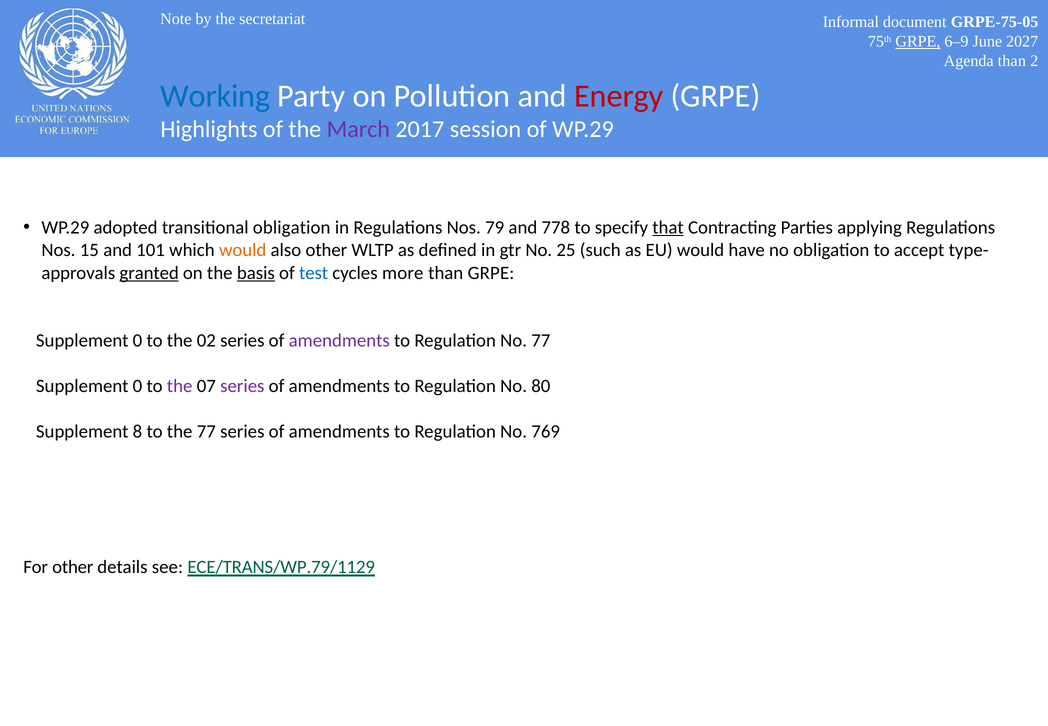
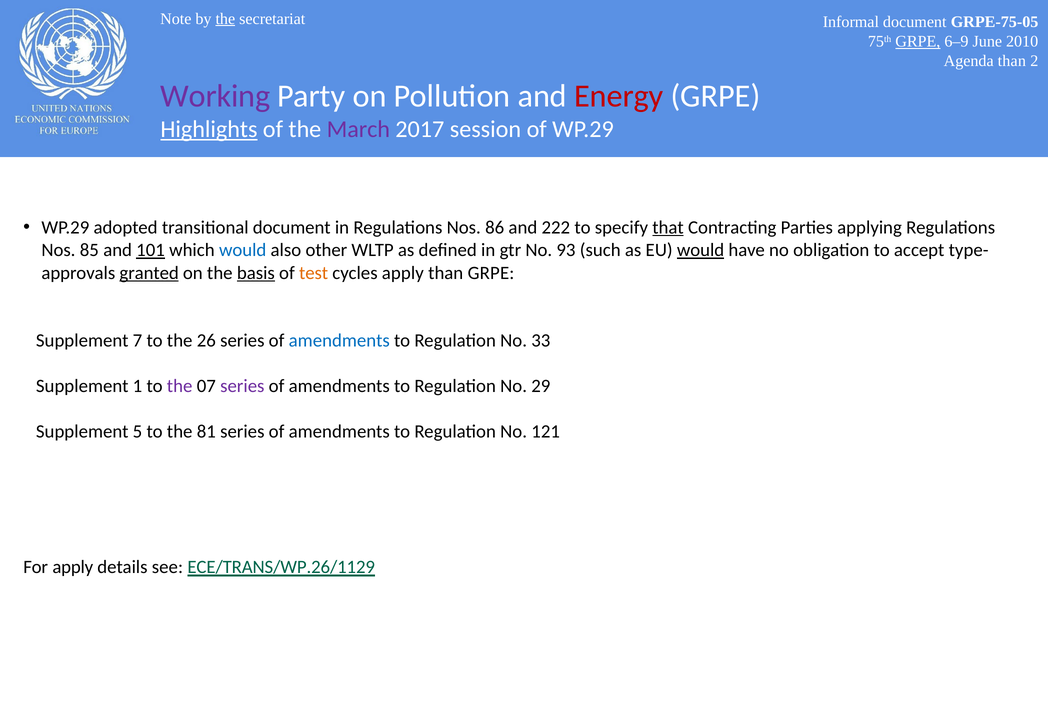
the at (225, 19) underline: none -> present
2027: 2027 -> 2010
Working colour: blue -> purple
Highlights underline: none -> present
transitional obligation: obligation -> document
79: 79 -> 86
778: 778 -> 222
15: 15 -> 85
101 underline: none -> present
would at (243, 250) colour: orange -> blue
25: 25 -> 93
would at (701, 250) underline: none -> present
test colour: blue -> orange
cycles more: more -> apply
0 at (137, 341): 0 -> 7
02: 02 -> 26
amendments at (339, 341) colour: purple -> blue
No 77: 77 -> 33
0 at (137, 386): 0 -> 1
80: 80 -> 29
8: 8 -> 5
the 77: 77 -> 81
769: 769 -> 121
For other: other -> apply
ECE/TRANS/WP.79/1129: ECE/TRANS/WP.79/1129 -> ECE/TRANS/WP.26/1129
